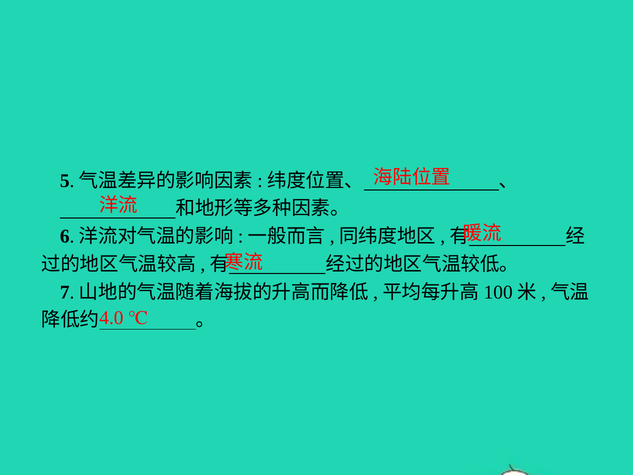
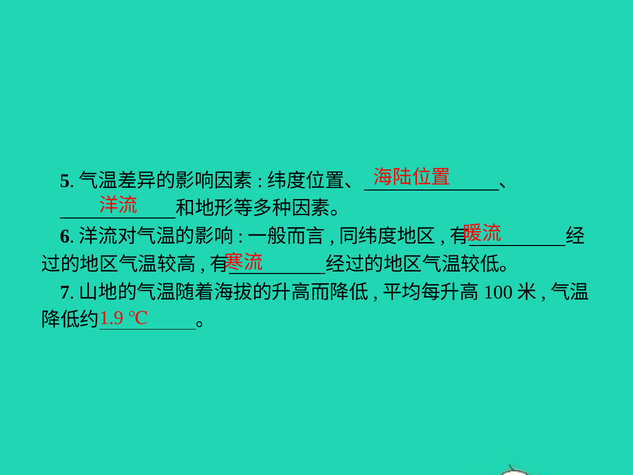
4.0: 4.0 -> 1.9
